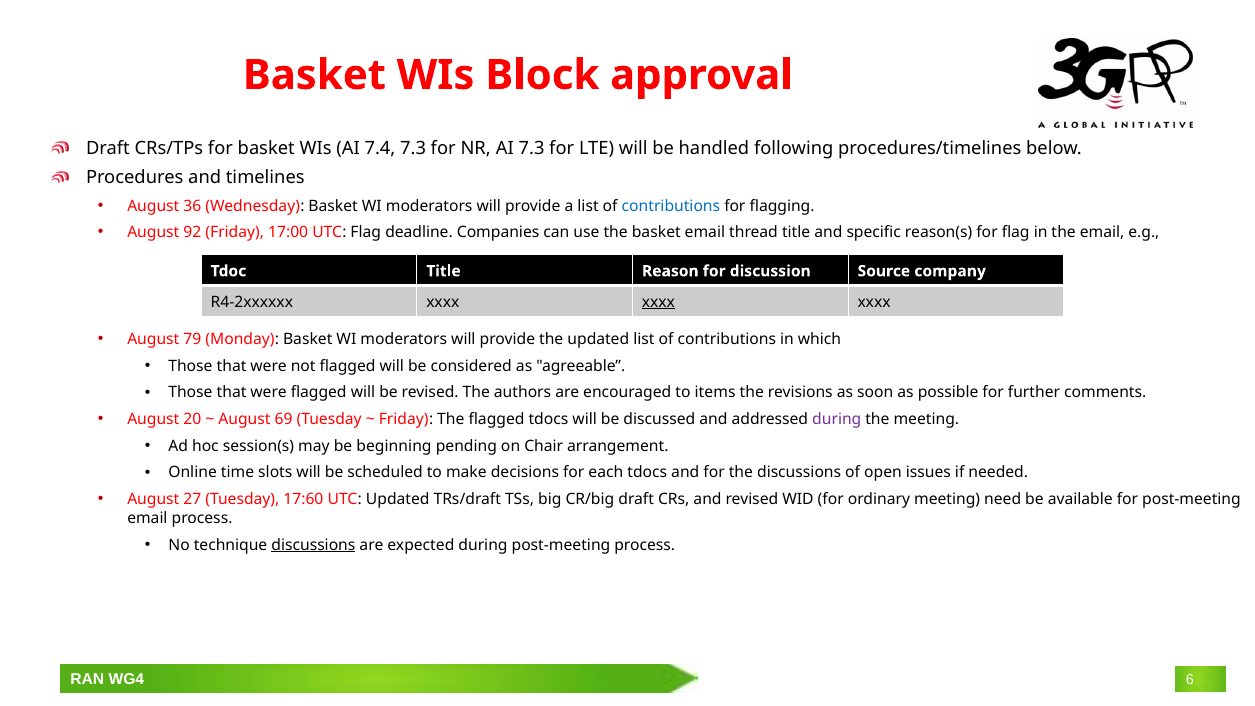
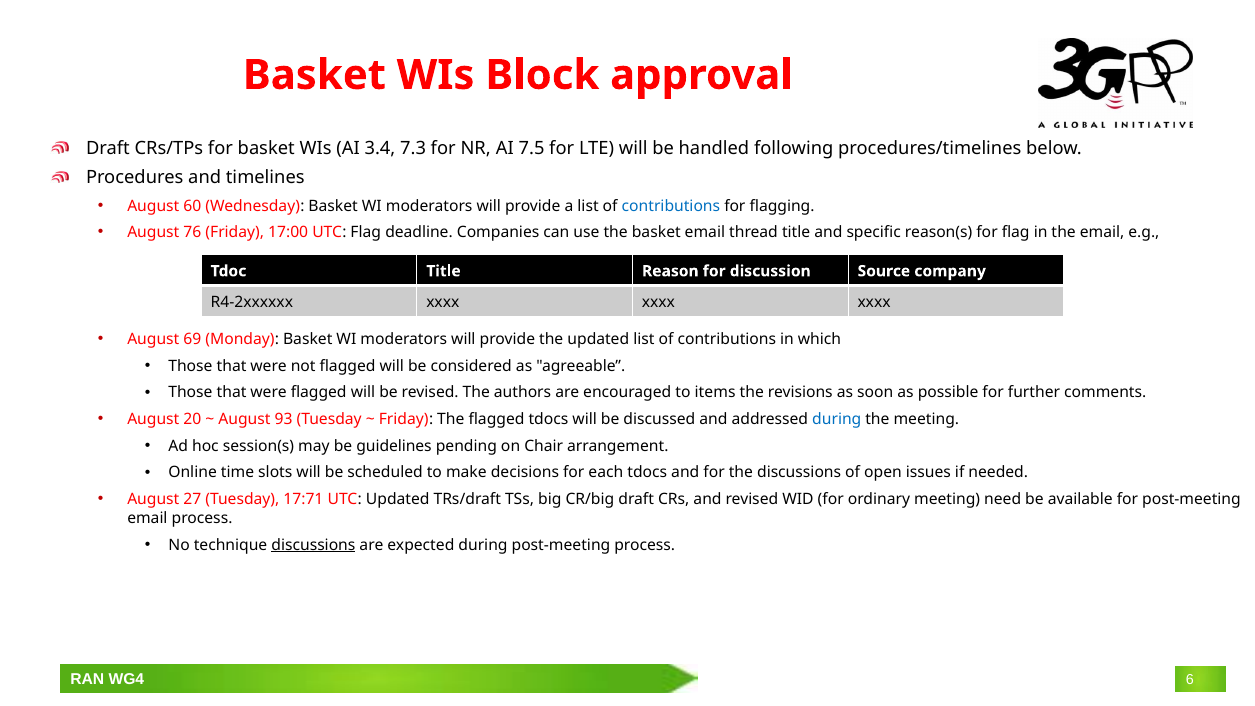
7.4: 7.4 -> 3.4
AI 7.3: 7.3 -> 7.5
36: 36 -> 60
92: 92 -> 76
xxxx at (658, 302) underline: present -> none
79: 79 -> 69
69: 69 -> 93
during at (837, 419) colour: purple -> blue
beginning: beginning -> guidelines
17:60: 17:60 -> 17:71
